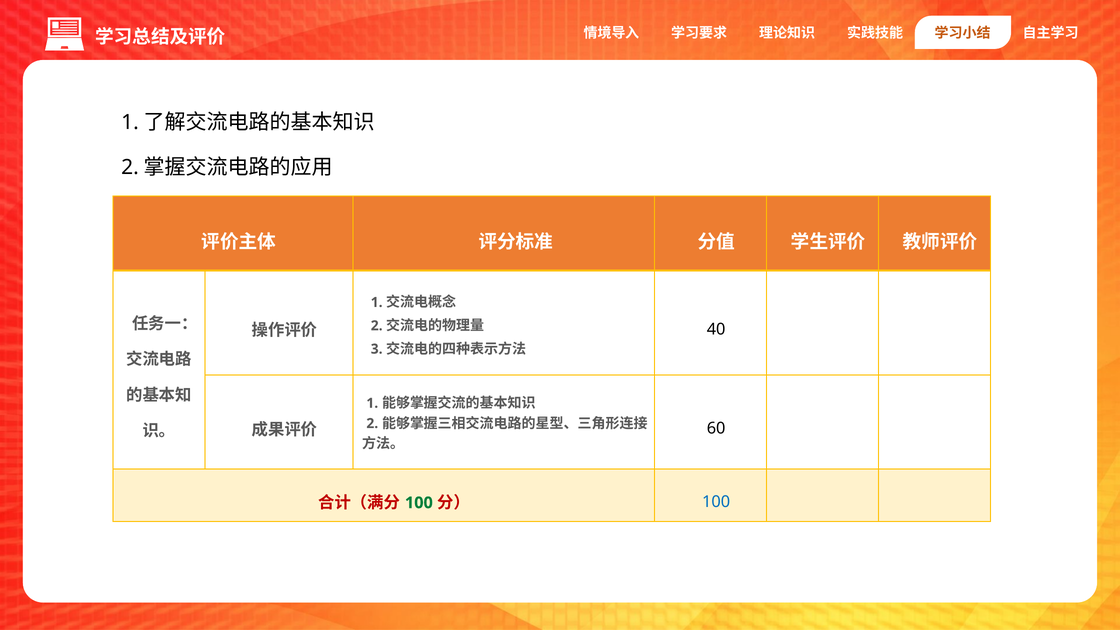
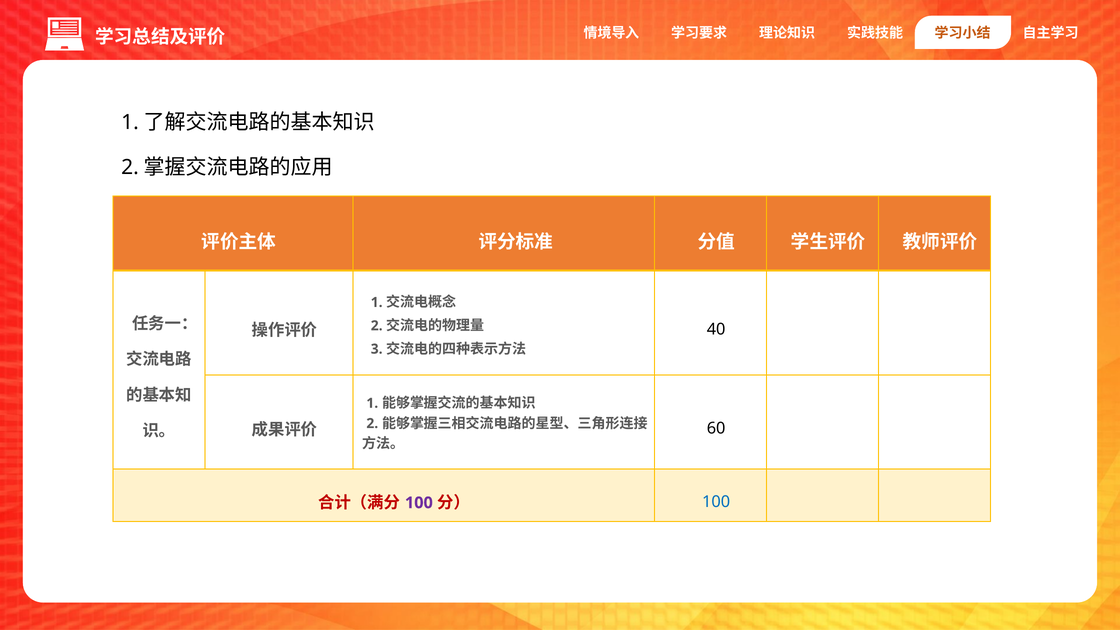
100 at (419, 503) colour: green -> purple
